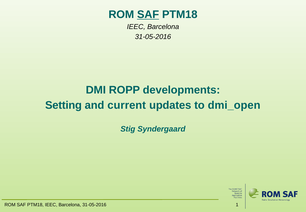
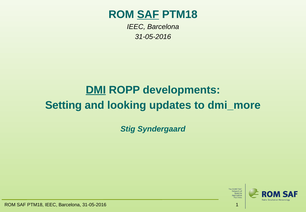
DMI underline: none -> present
current: current -> looking
dmi_open: dmi_open -> dmi_more
